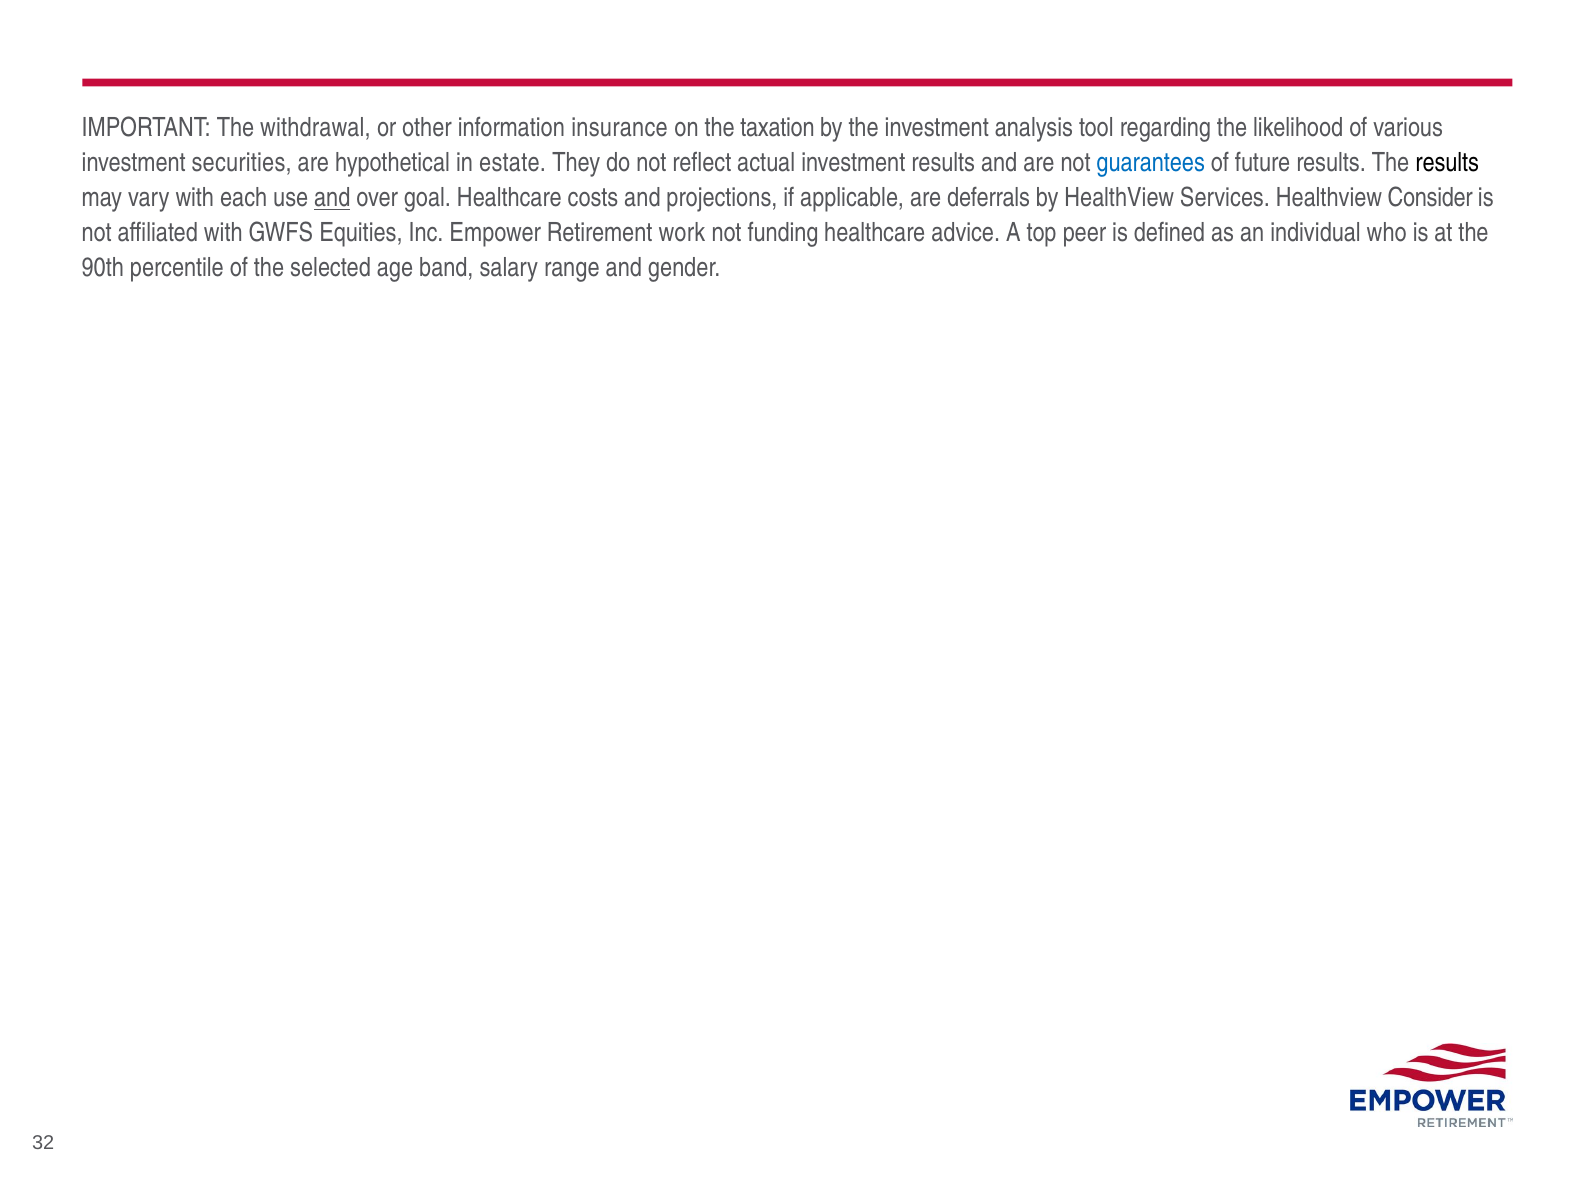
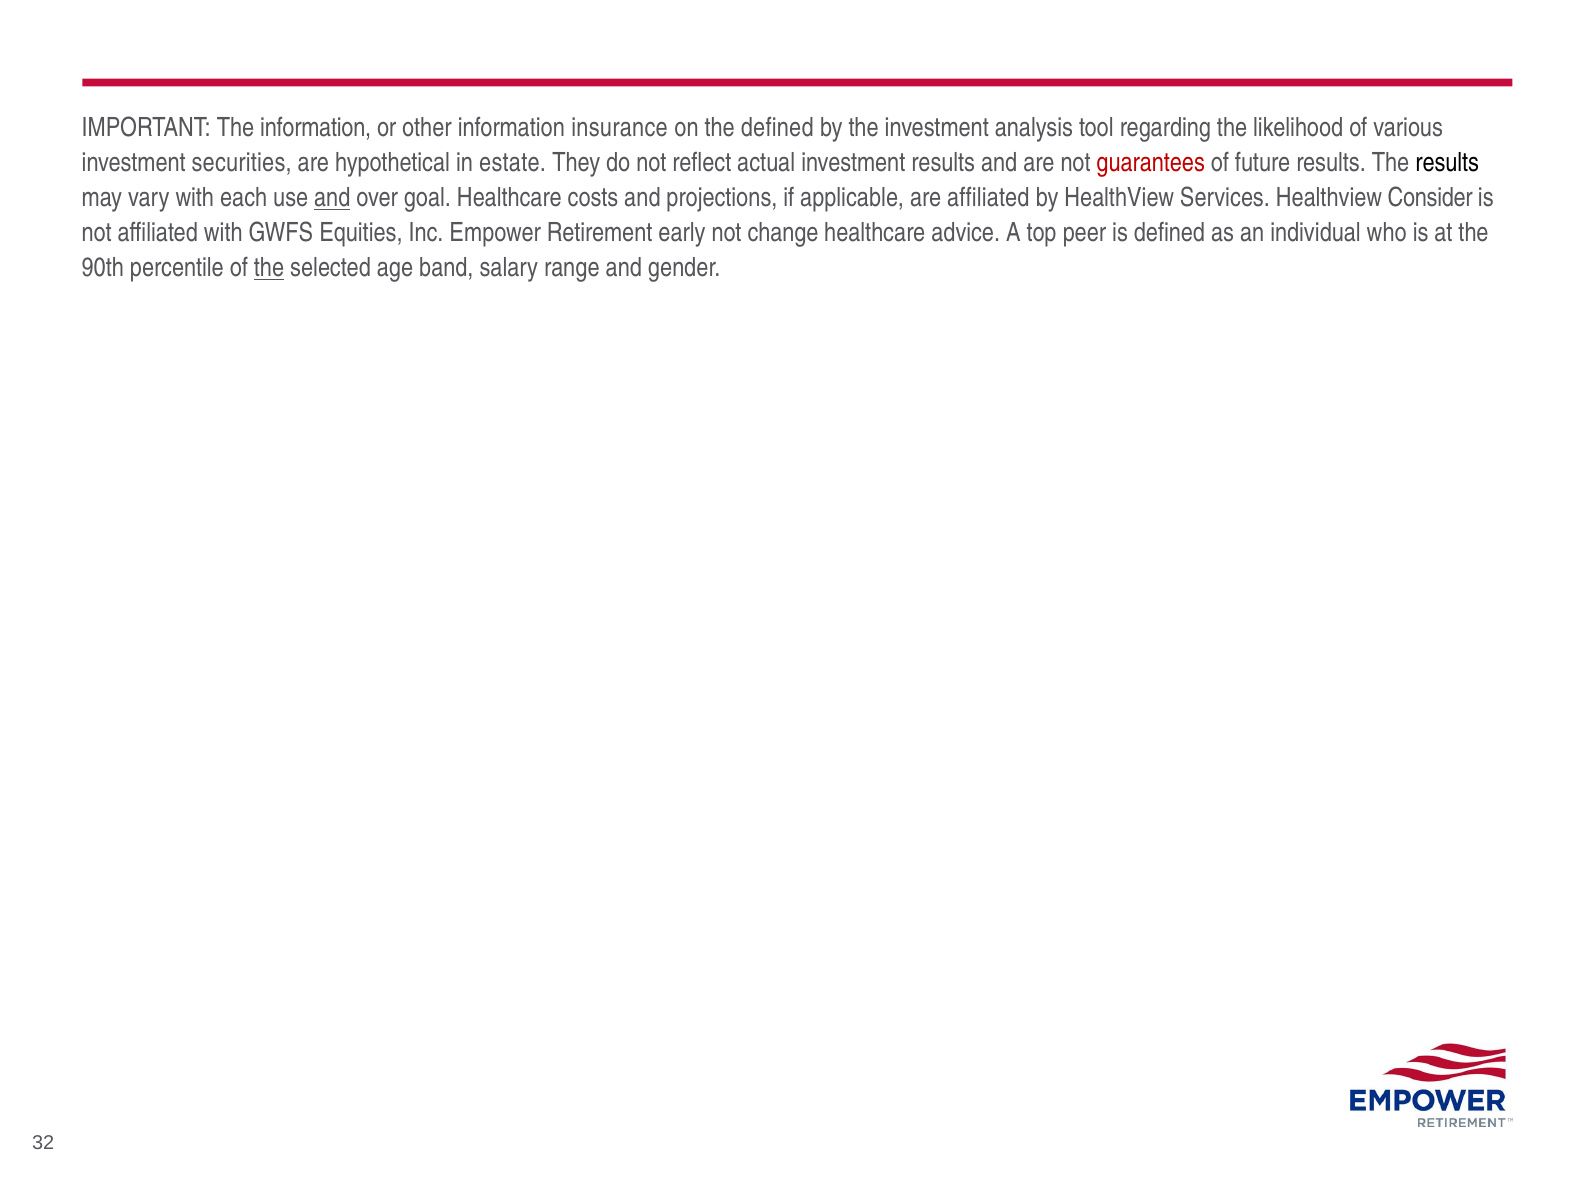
The withdrawal: withdrawal -> information
the taxation: taxation -> defined
guarantees colour: blue -> red
are deferrals: deferrals -> affiliated
work: work -> early
funding: funding -> change
the at (269, 268) underline: none -> present
